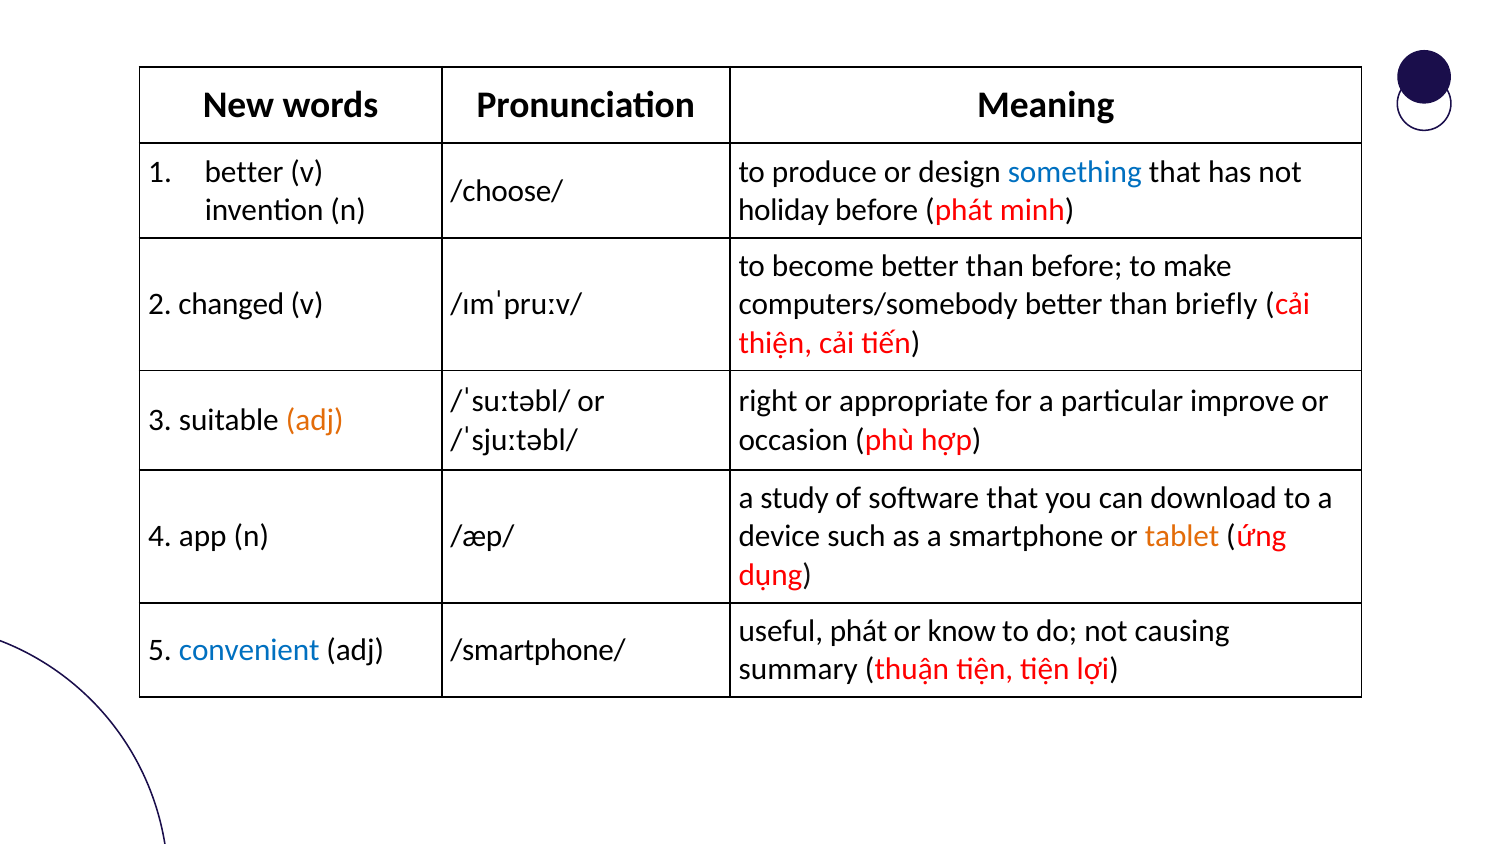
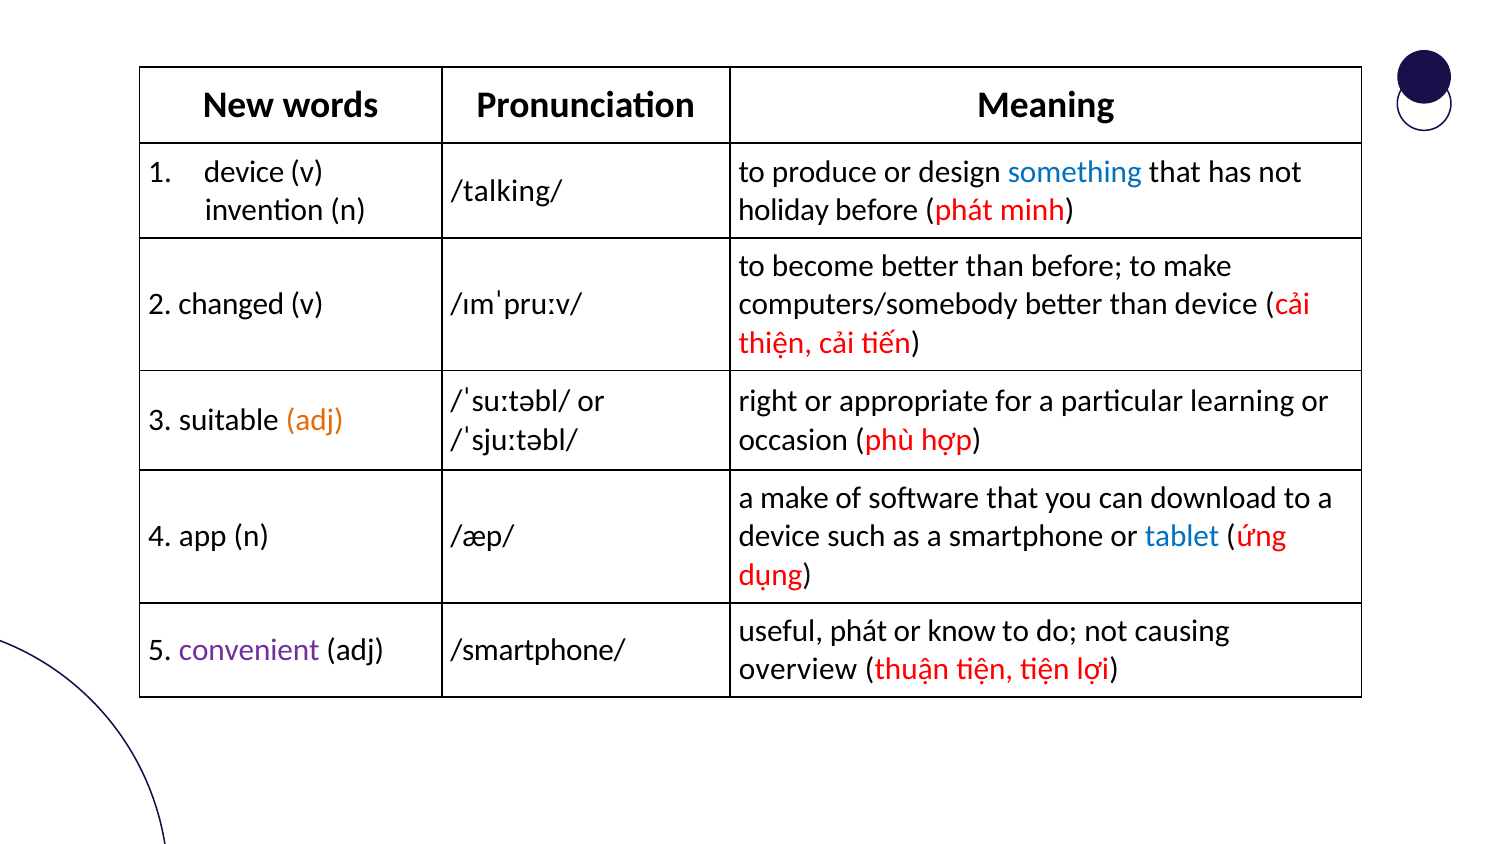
better at (244, 172): better -> device
/choose/: /choose/ -> /talking/
than briefly: briefly -> device
improve: improve -> learning
a study: study -> make
tablet colour: orange -> blue
convenient colour: blue -> purple
summary: summary -> overview
